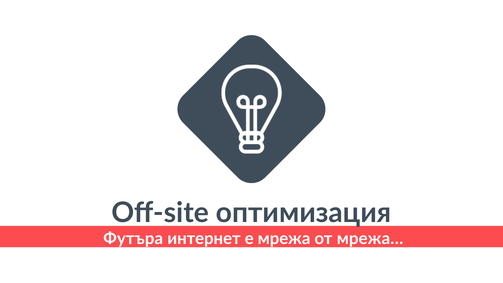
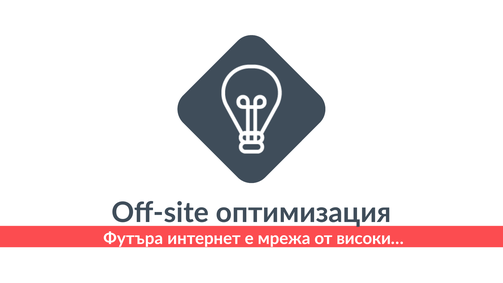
мрежа…: мрежа… -> високи…
